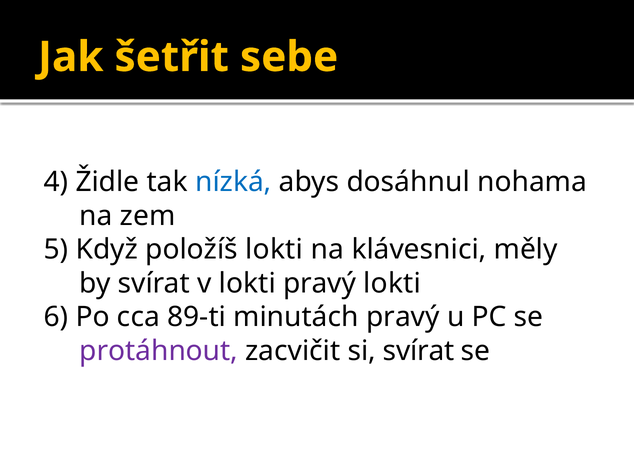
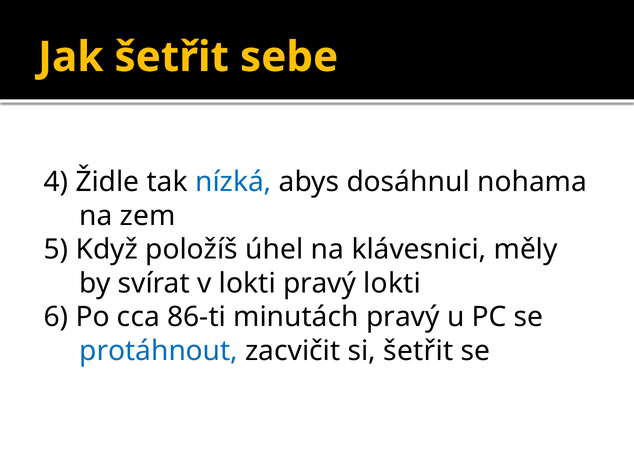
položíš lokti: lokti -> úhel
89-ti: 89-ti -> 86-ti
protáhnout colour: purple -> blue
si svírat: svírat -> šetřit
